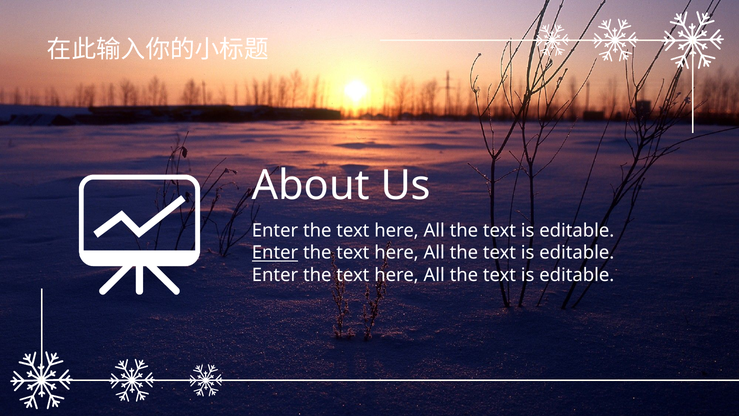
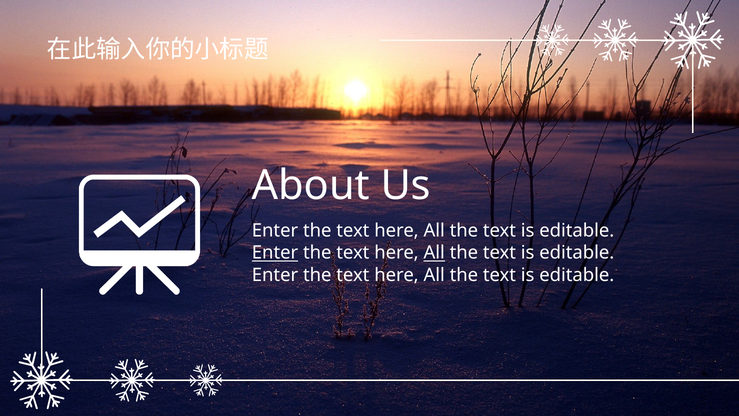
All at (434, 253) underline: none -> present
